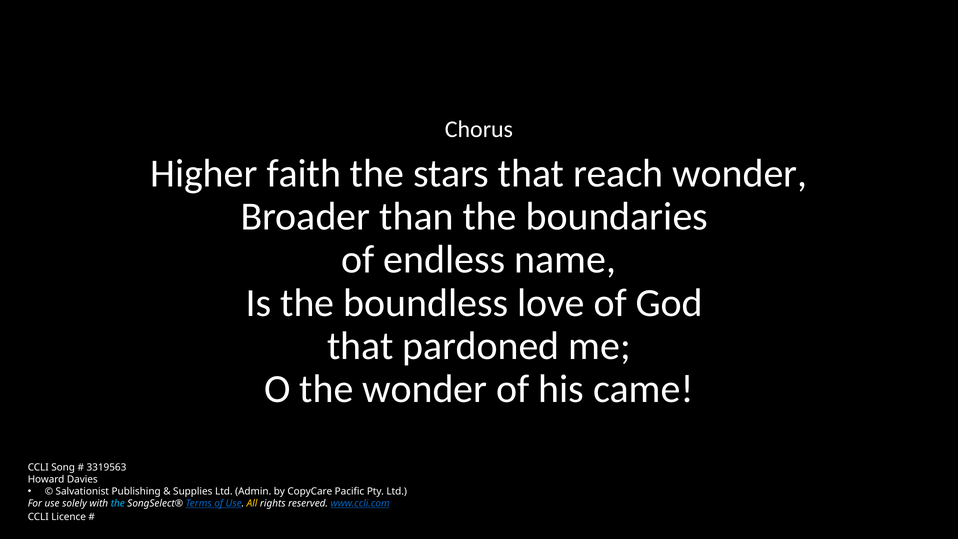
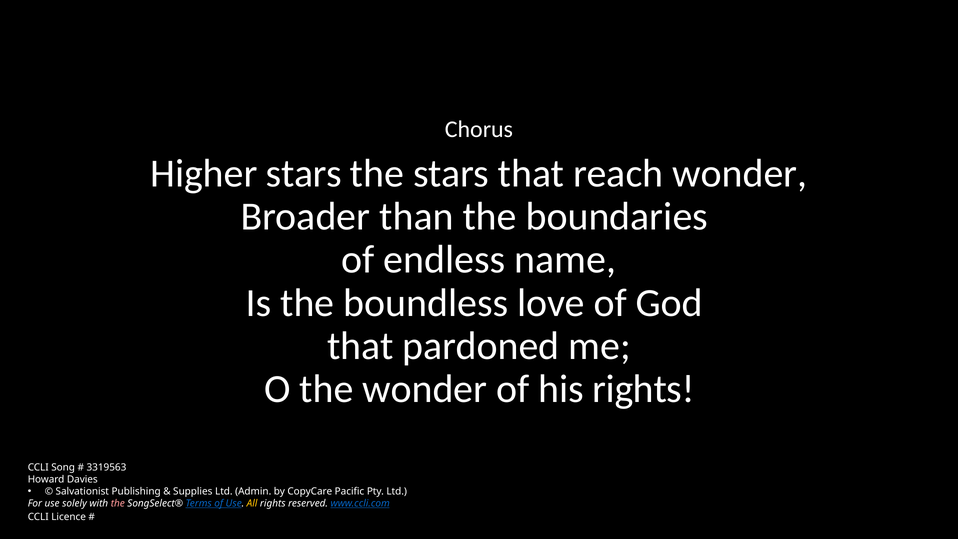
Higher faith: faith -> stars
his came: came -> rights
the at (118, 503) colour: light blue -> pink
